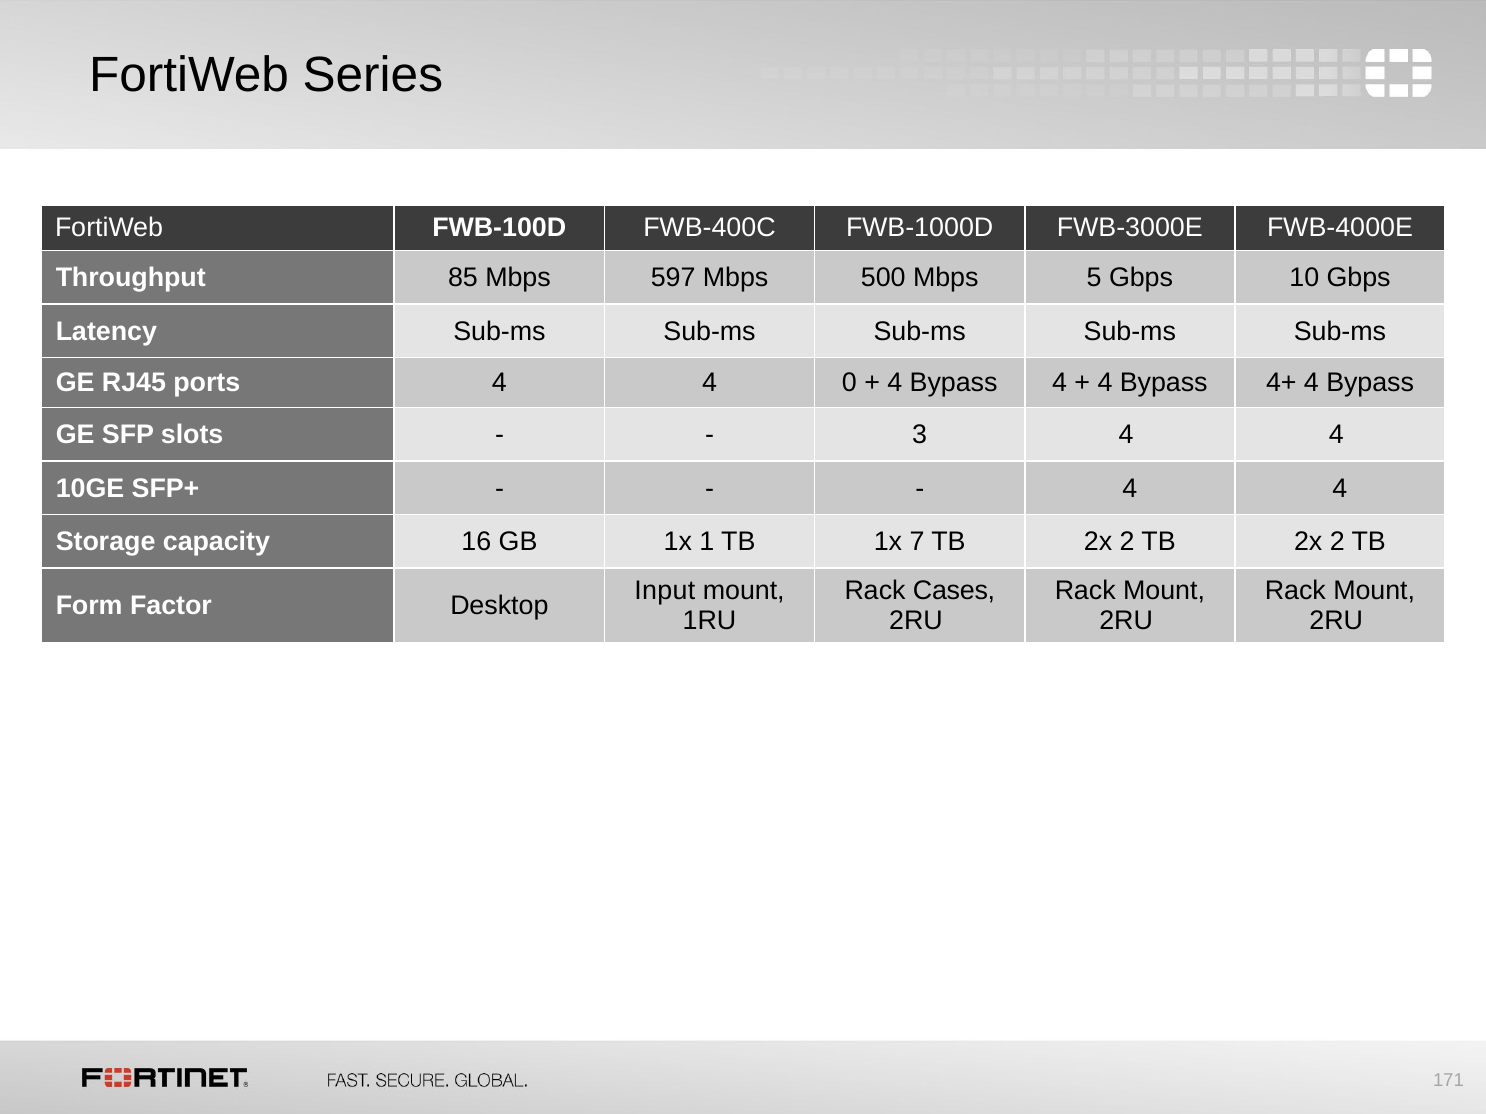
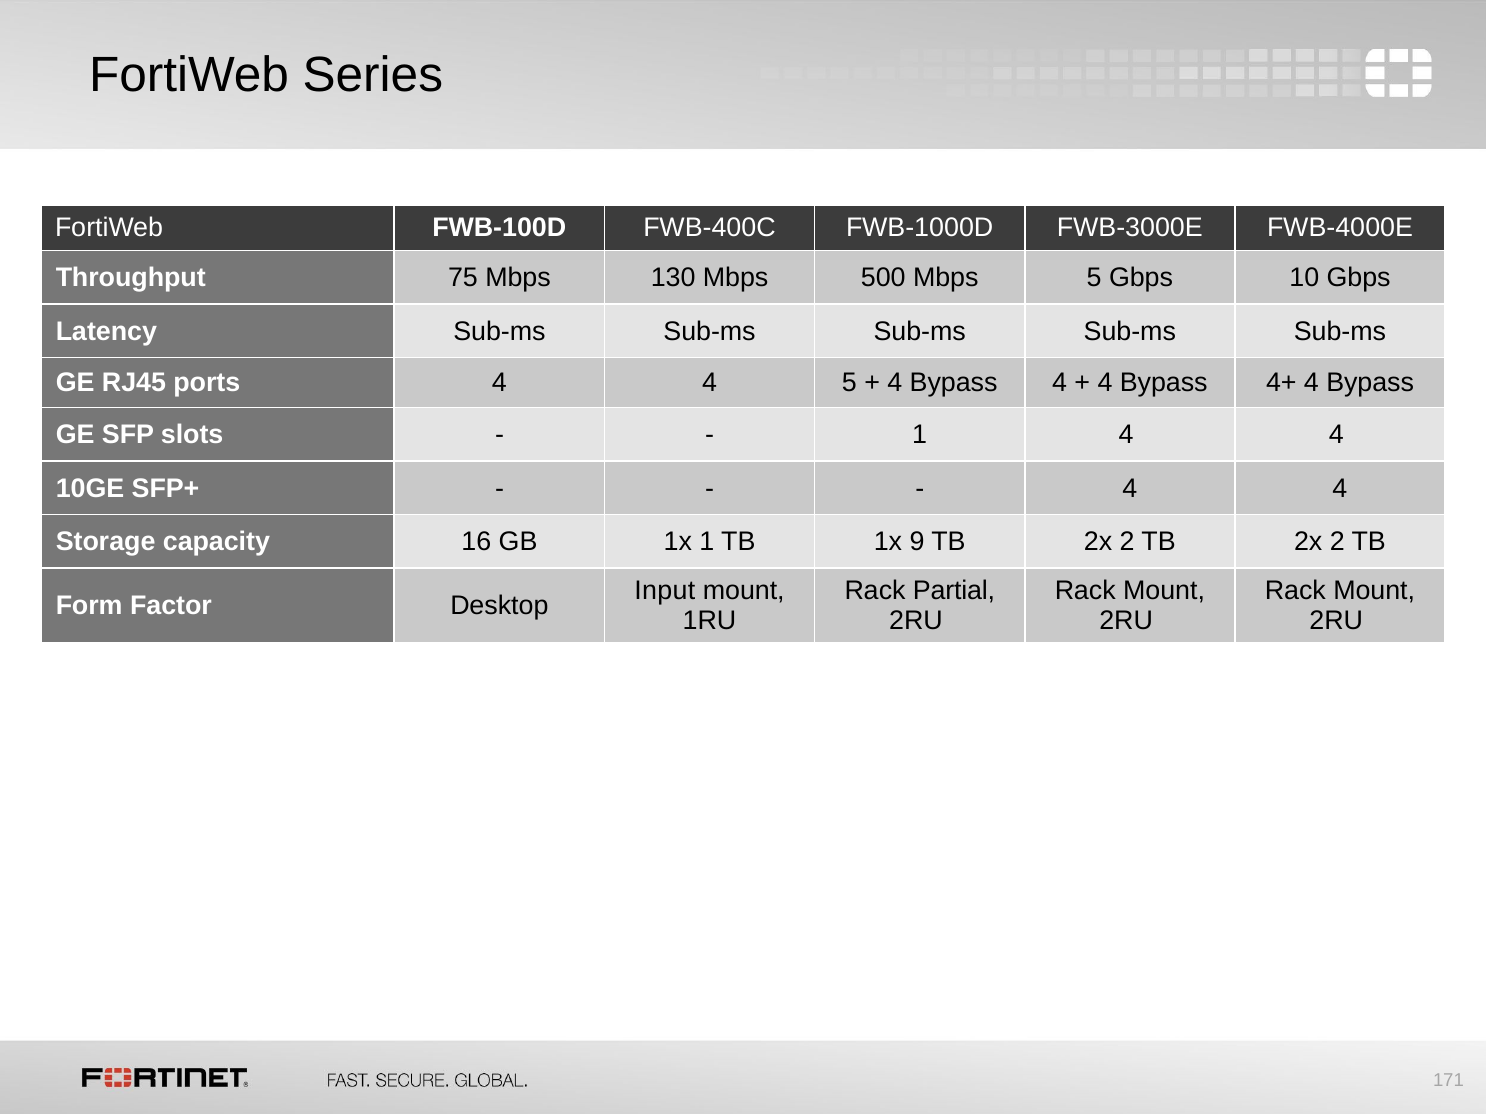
85: 85 -> 75
597: 597 -> 130
4 0: 0 -> 5
3 at (920, 435): 3 -> 1
7: 7 -> 9
Cases: Cases -> Partial
